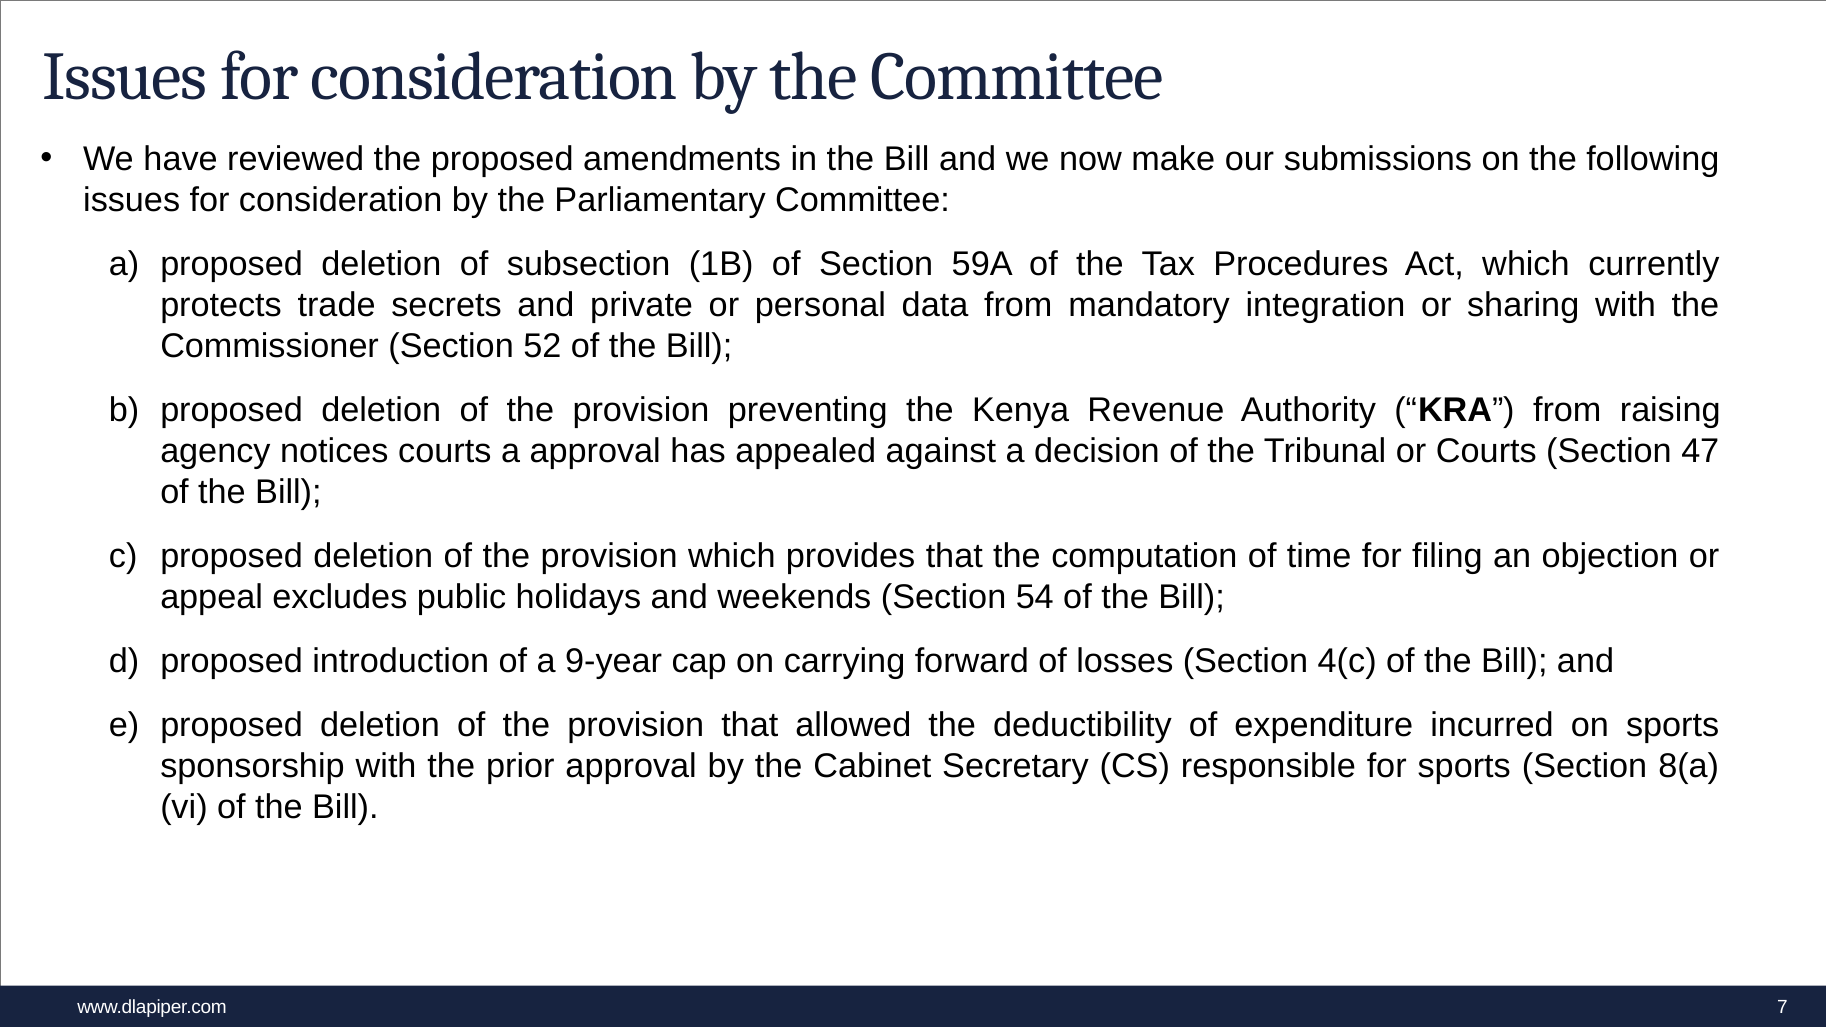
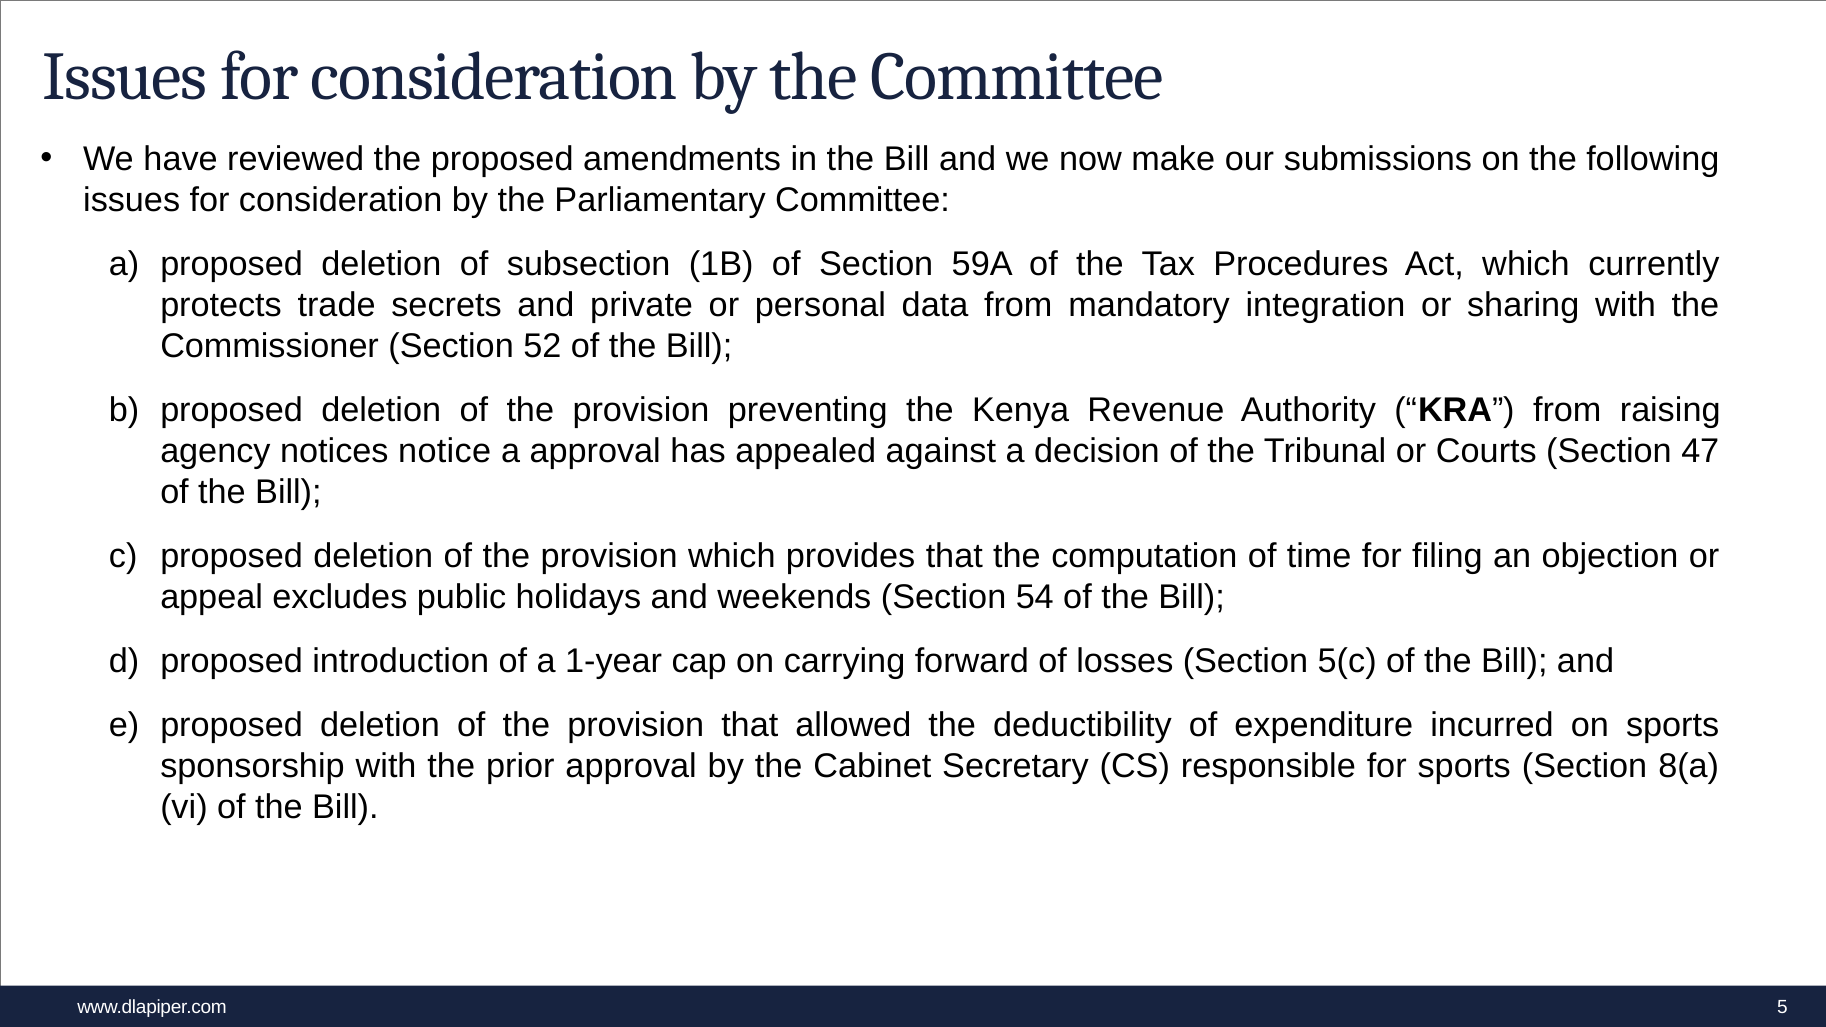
notices courts: courts -> notice
9-year: 9-year -> 1-year
4(c: 4(c -> 5(c
7: 7 -> 5
